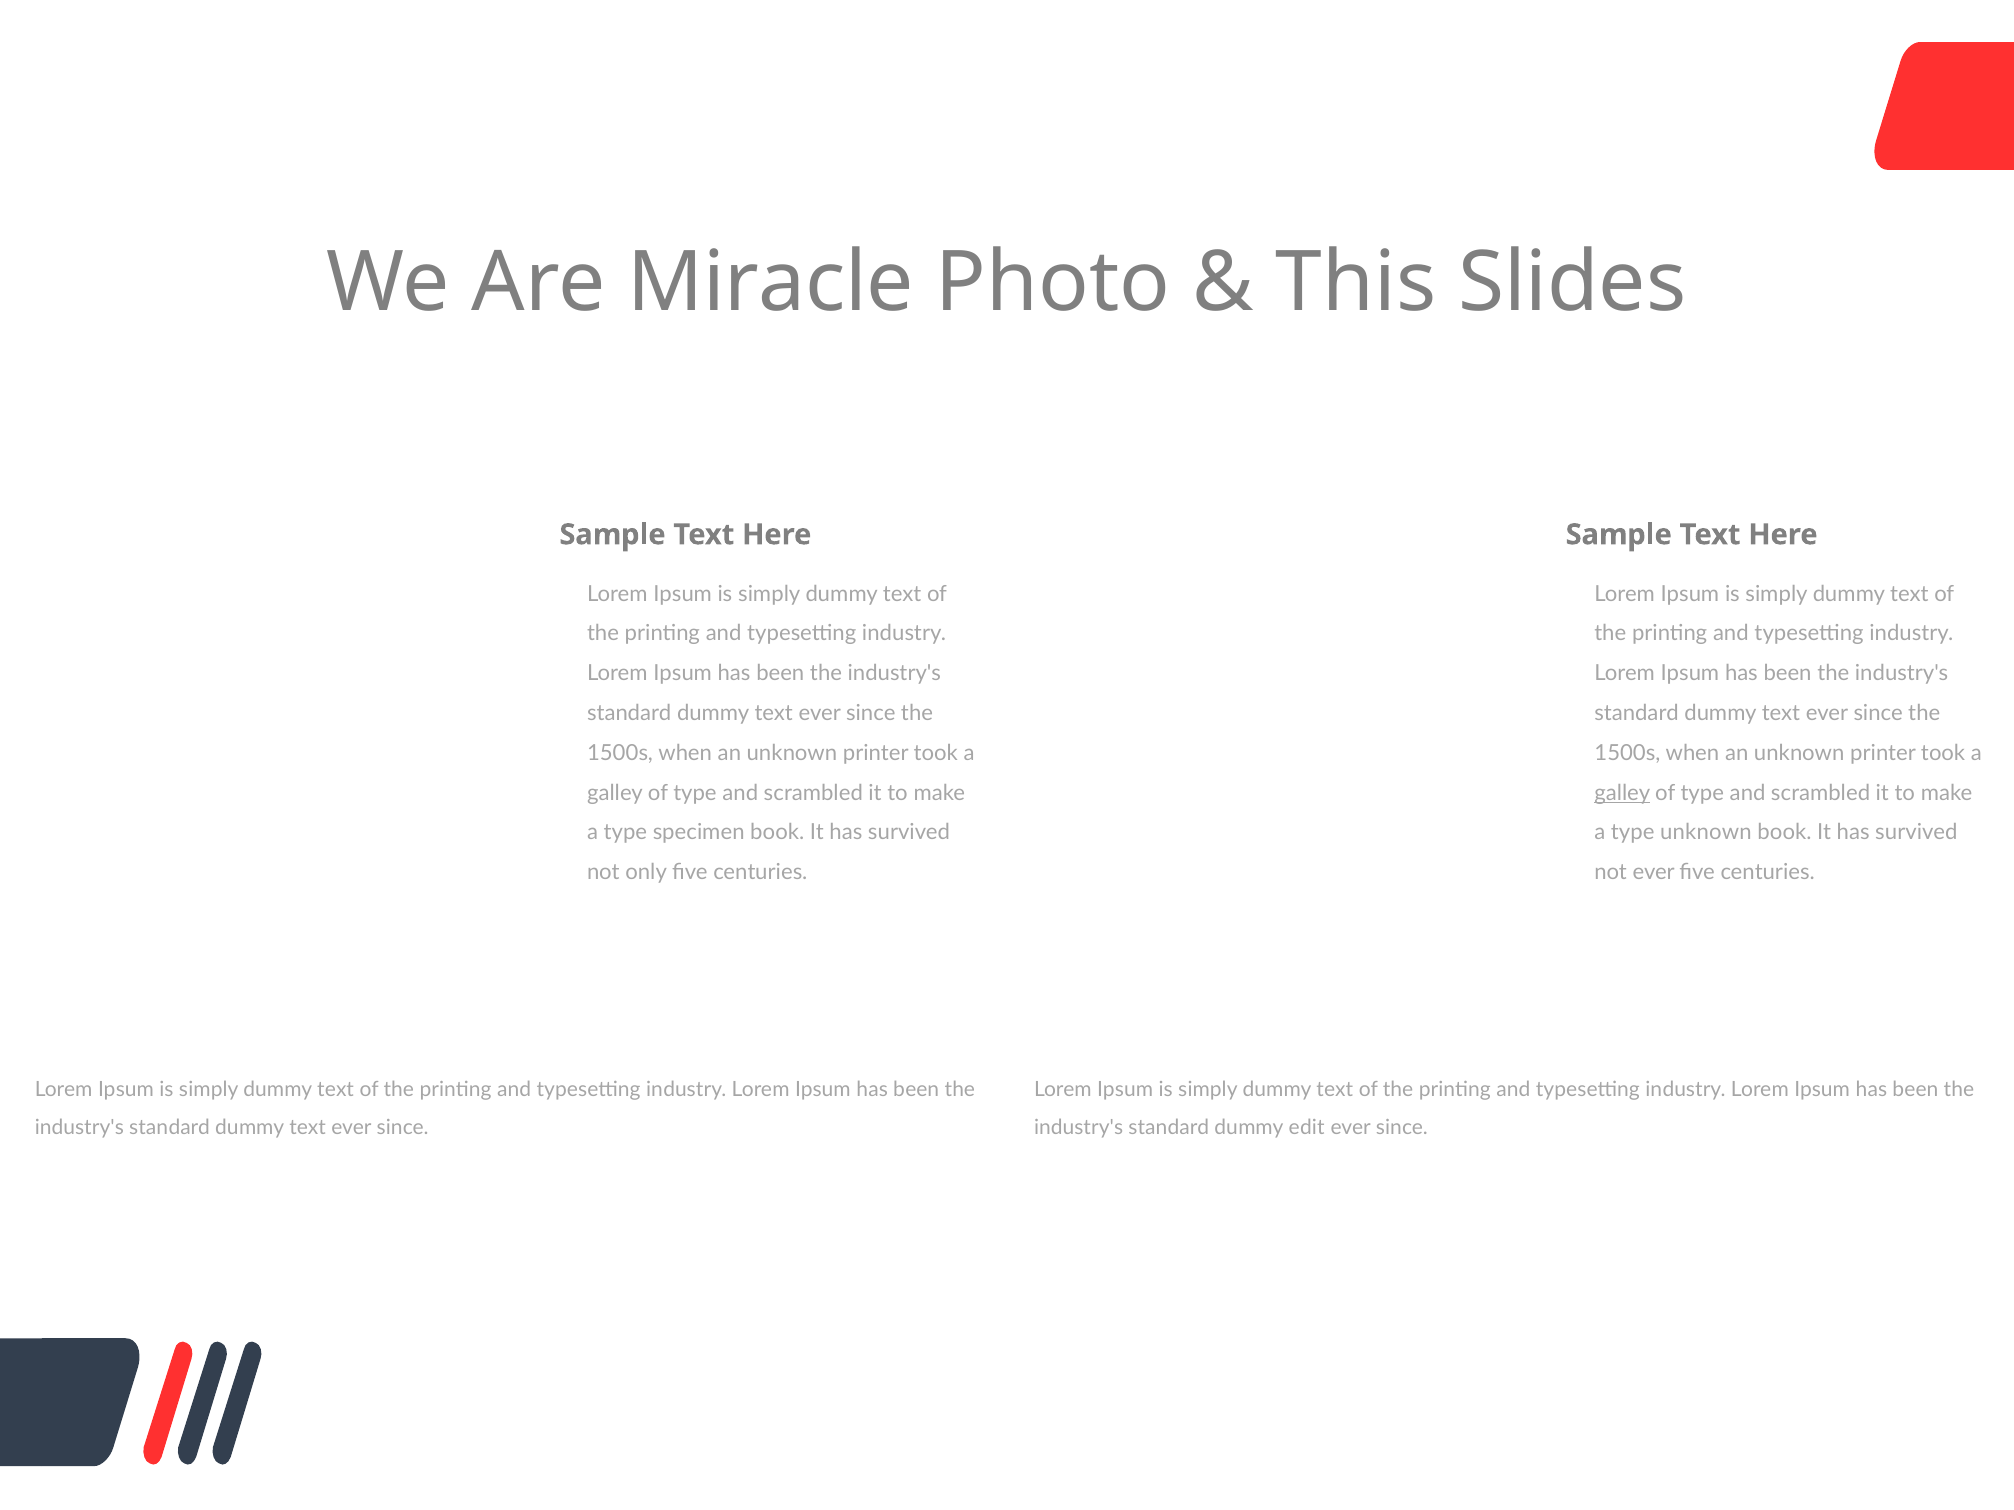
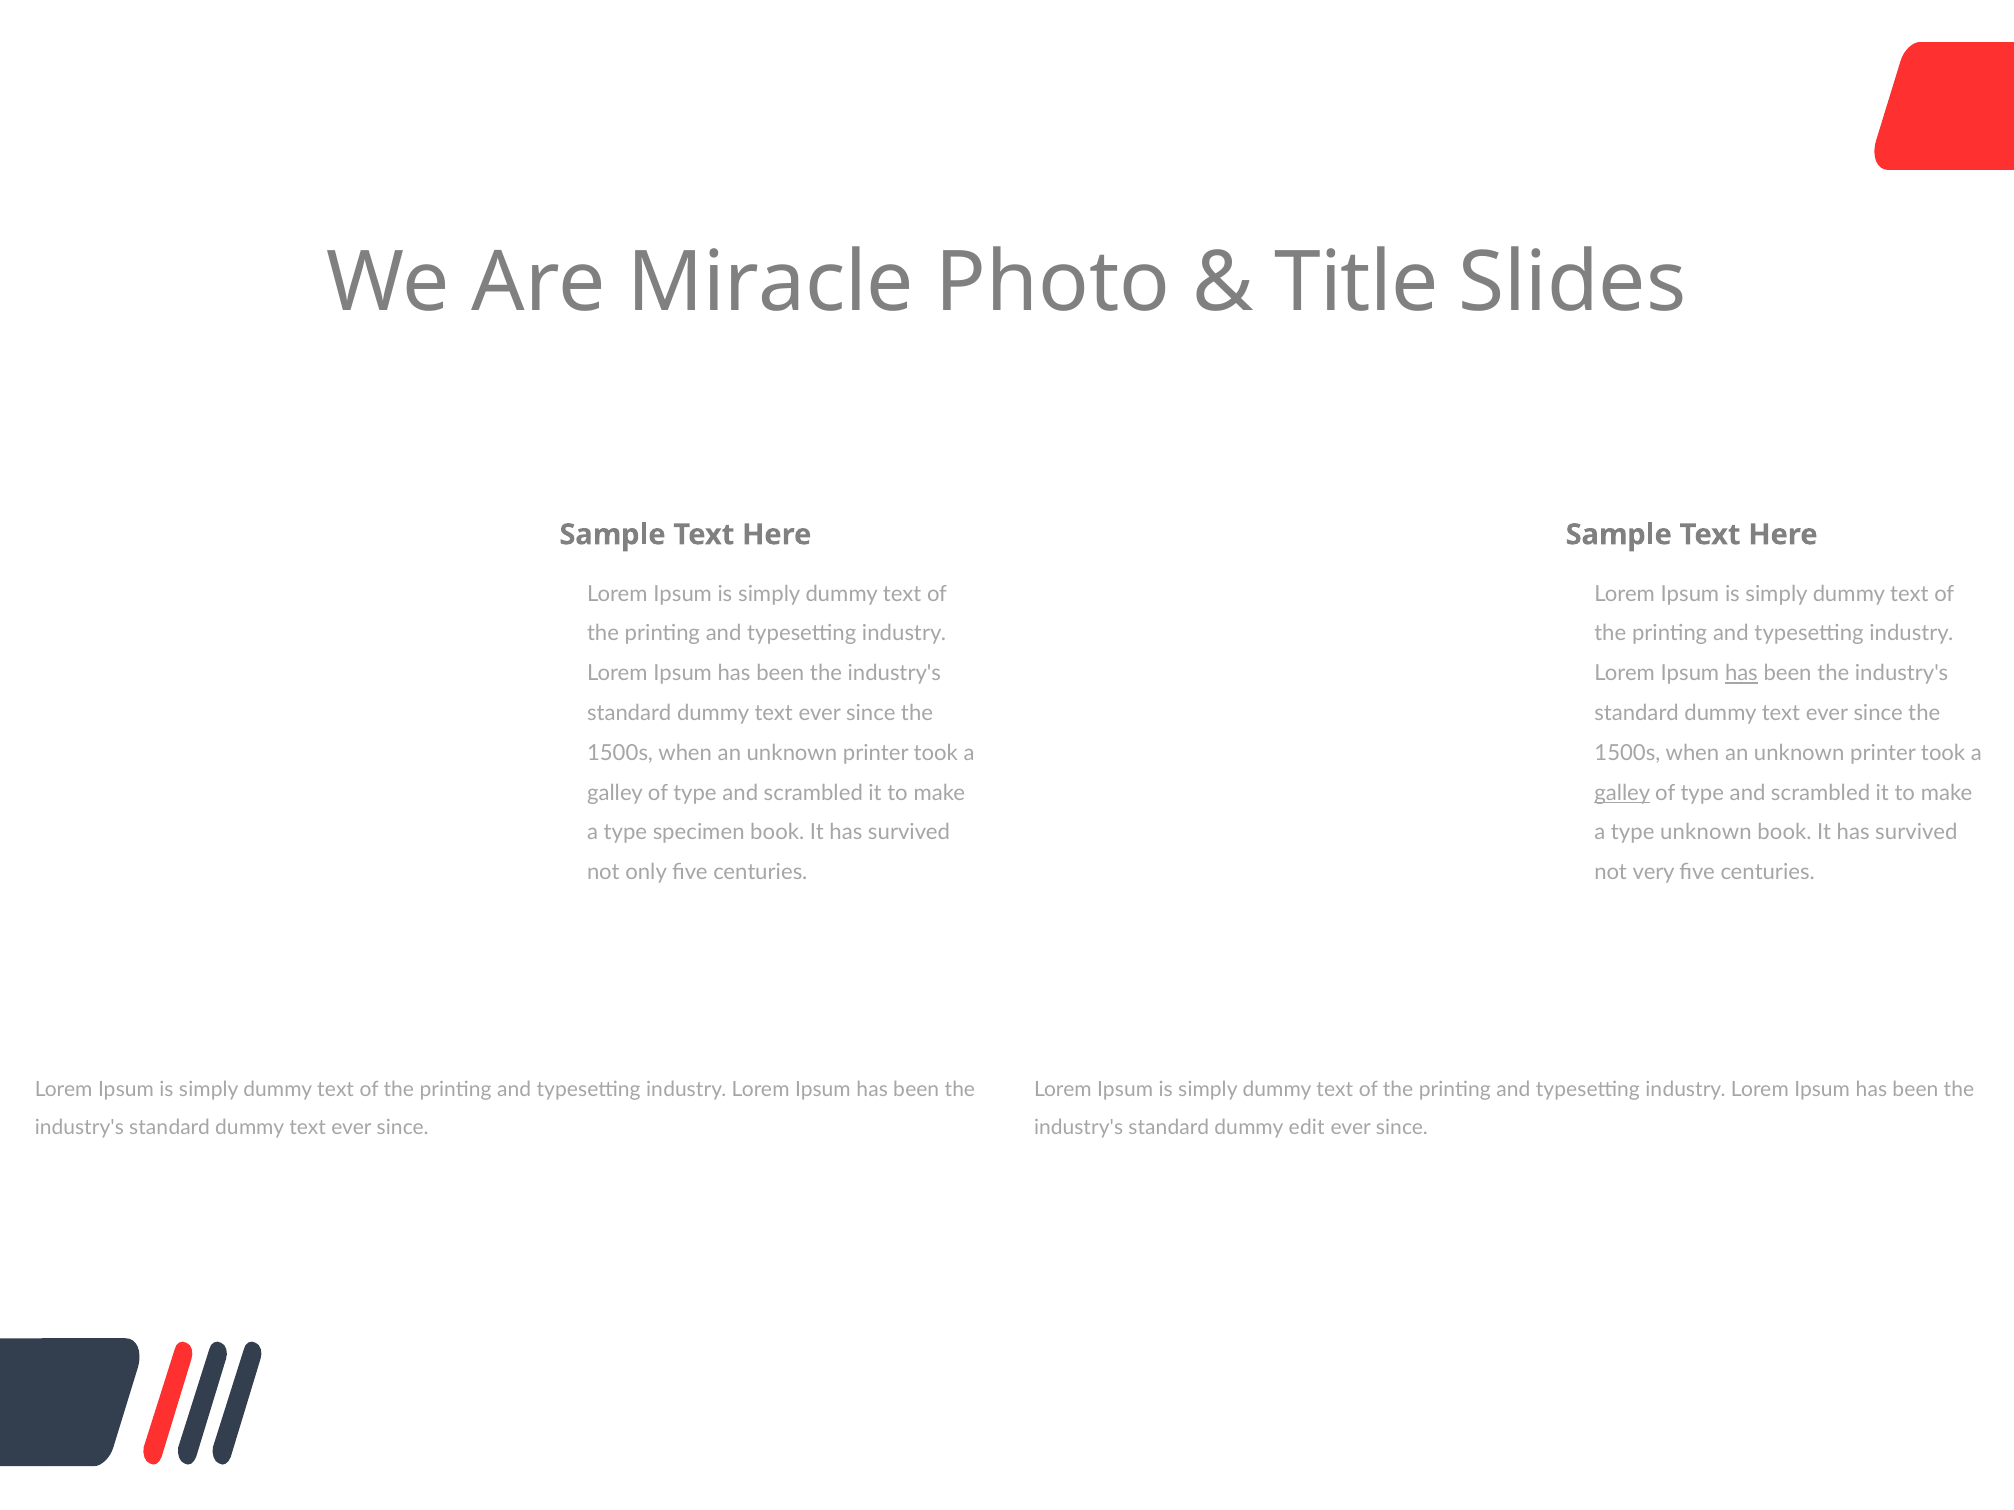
This: This -> Title
has at (1741, 674) underline: none -> present
not ever: ever -> very
